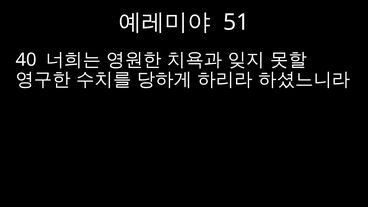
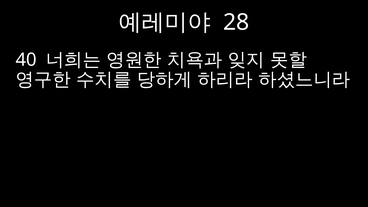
51: 51 -> 28
